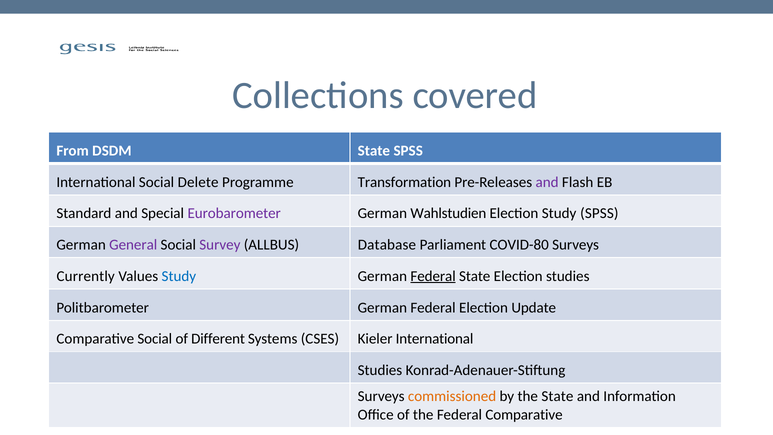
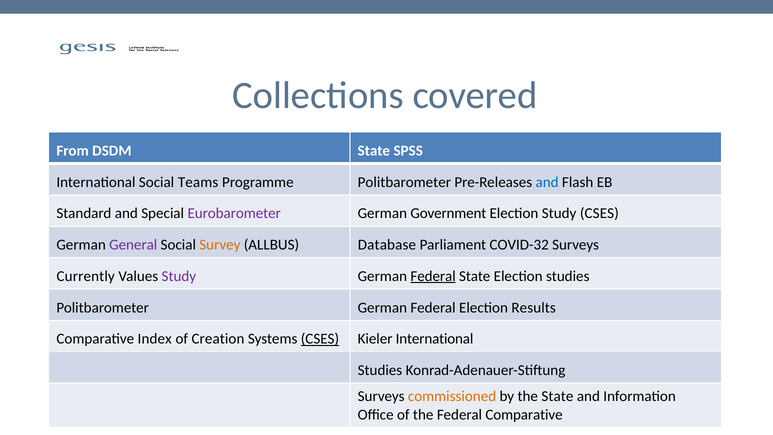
Delete: Delete -> Teams
Programme Transformation: Transformation -> Politbarometer
and at (547, 182) colour: purple -> blue
Wahlstudien: Wahlstudien -> Government
Study SPSS: SPSS -> CSES
Survey colour: purple -> orange
COVID-80: COVID-80 -> COVID-32
Study at (179, 276) colour: blue -> purple
Update: Update -> Results
Comparative Social: Social -> Index
Different: Different -> Creation
CSES at (320, 339) underline: none -> present
